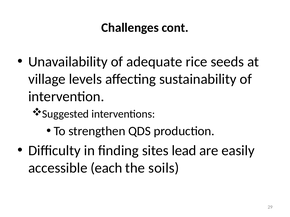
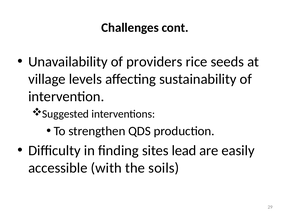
adequate: adequate -> providers
each: each -> with
